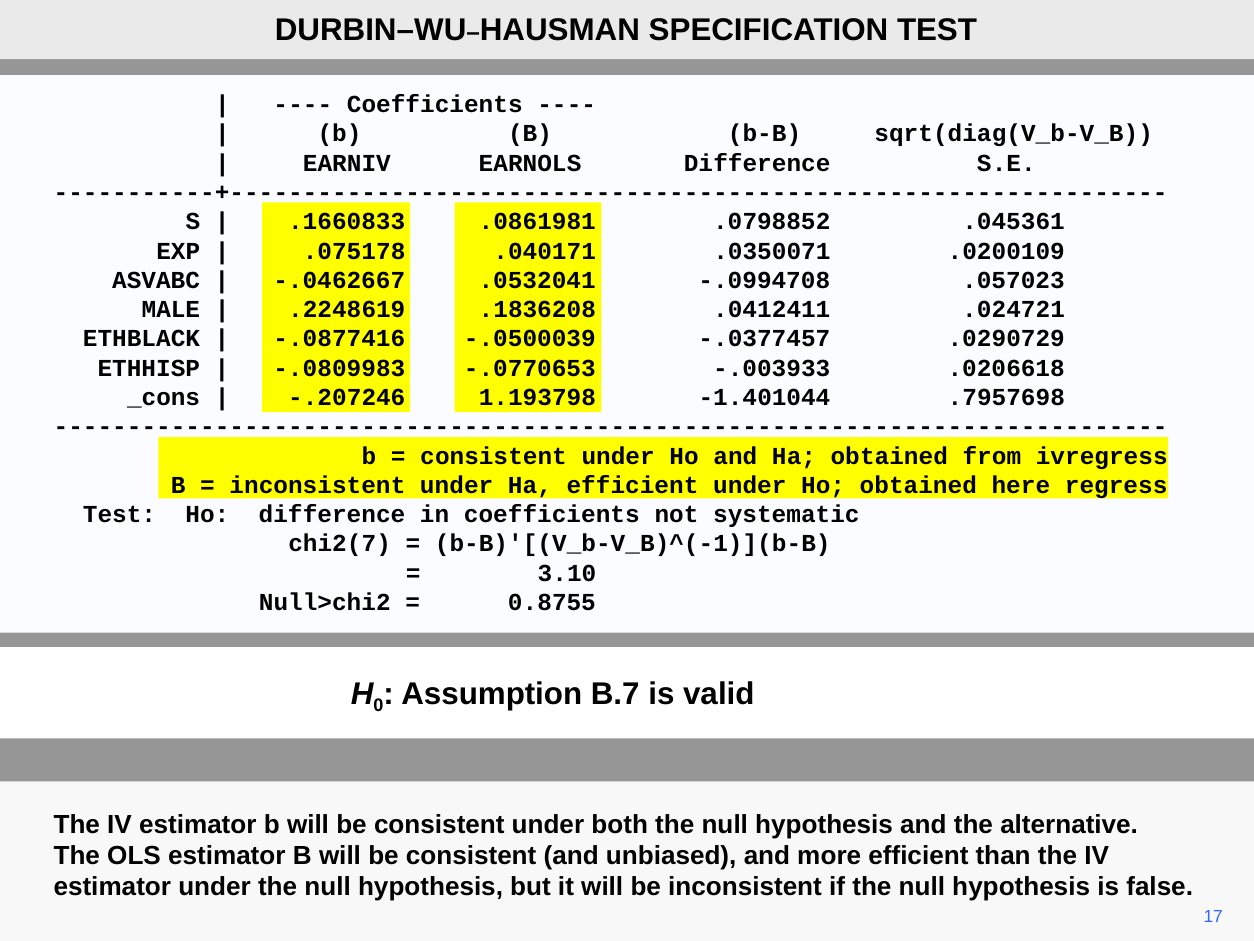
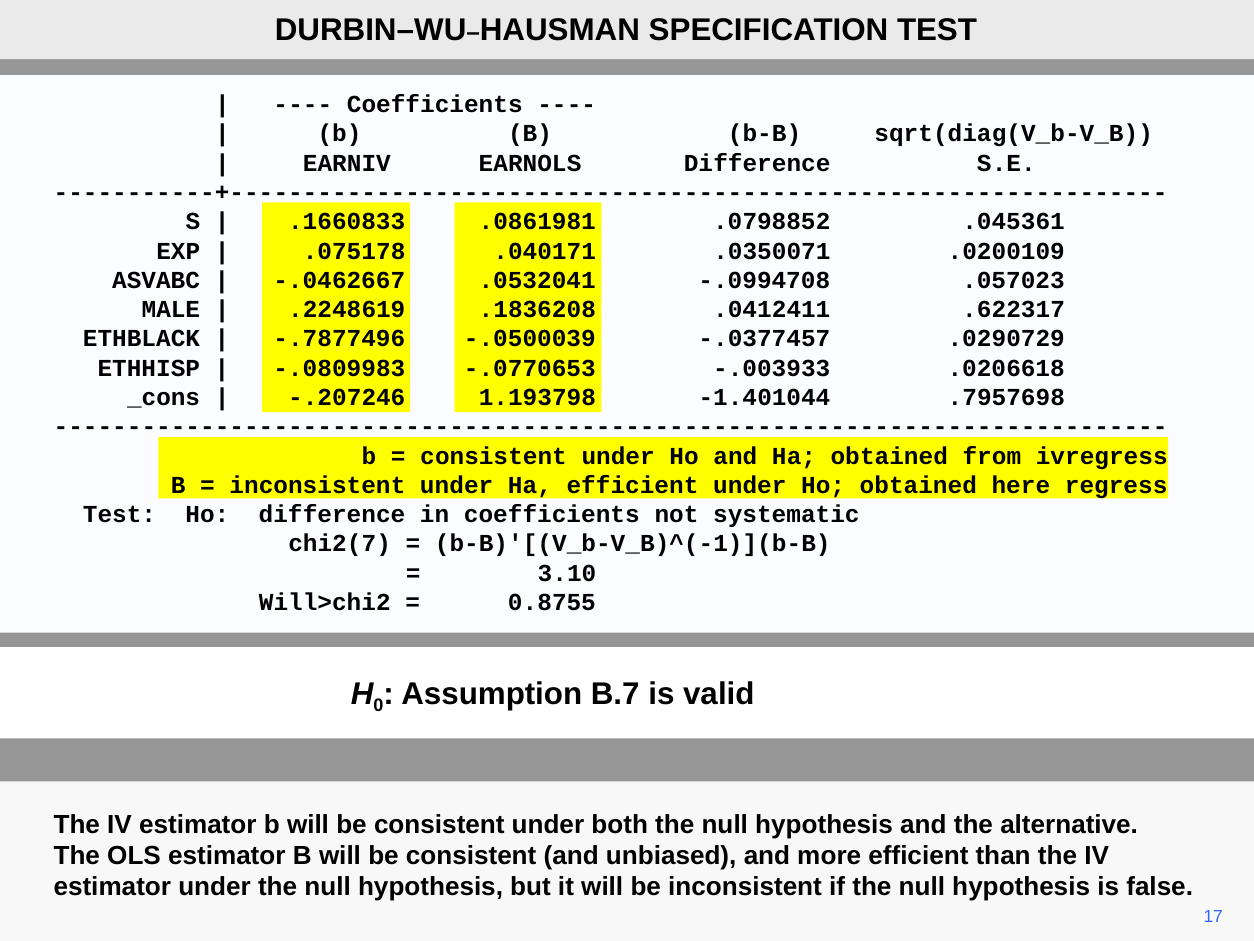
.024721: .024721 -> .622317
-.0877416: -.0877416 -> -.7877496
Null>chi2: Null>chi2 -> Will>chi2
